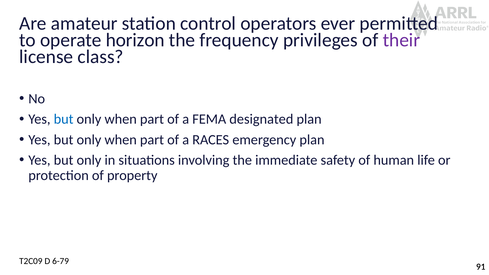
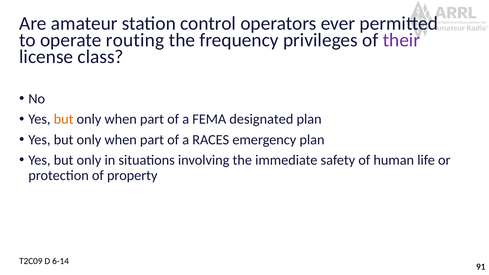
horizon: horizon -> routing
but at (64, 119) colour: blue -> orange
6-79: 6-79 -> 6-14
